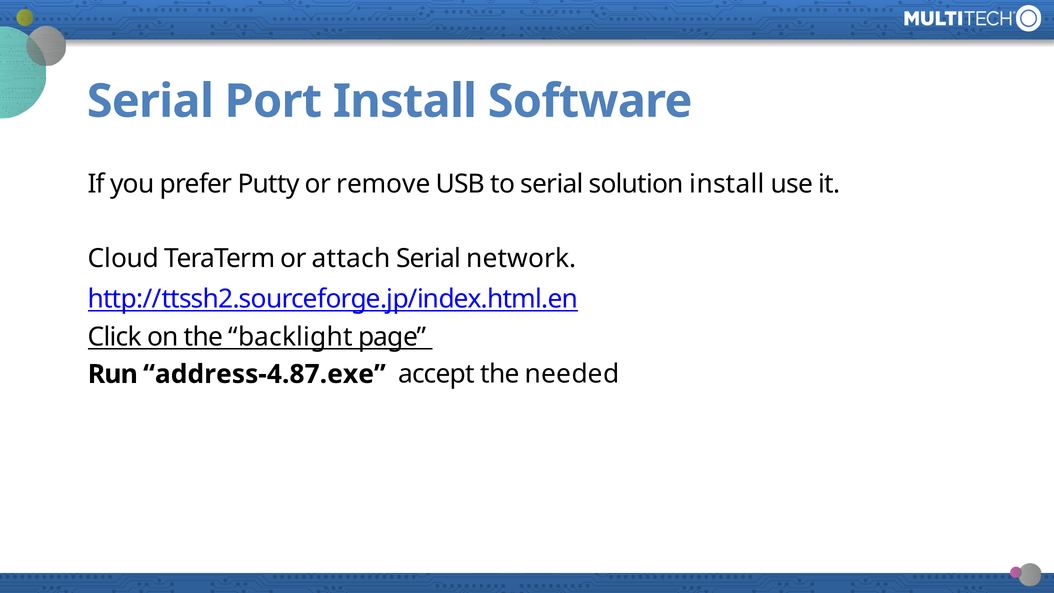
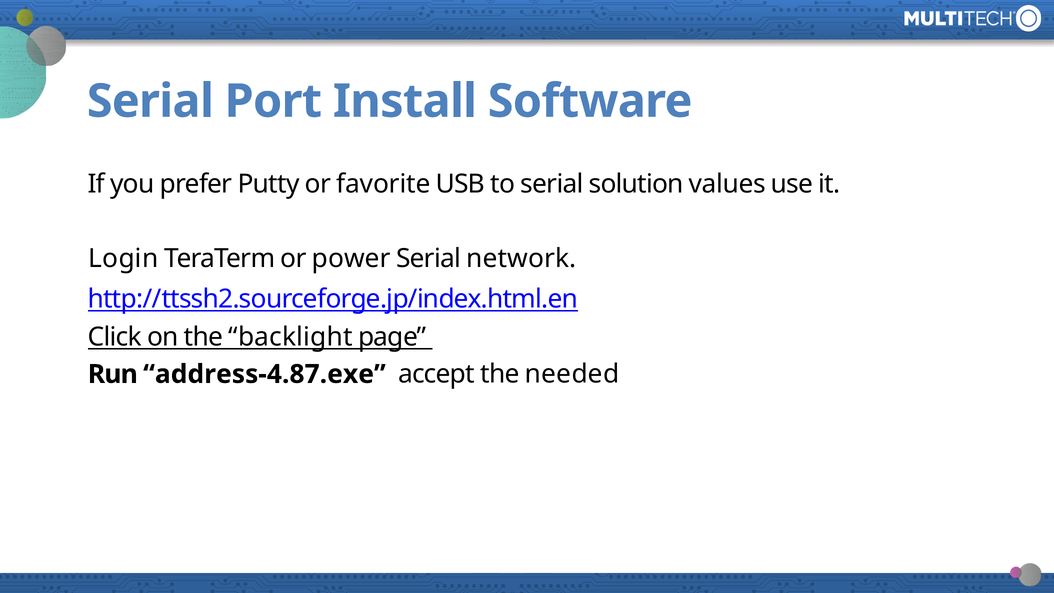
remove: remove -> favorite
solution install: install -> values
Cloud: Cloud -> Login
attach: attach -> power
